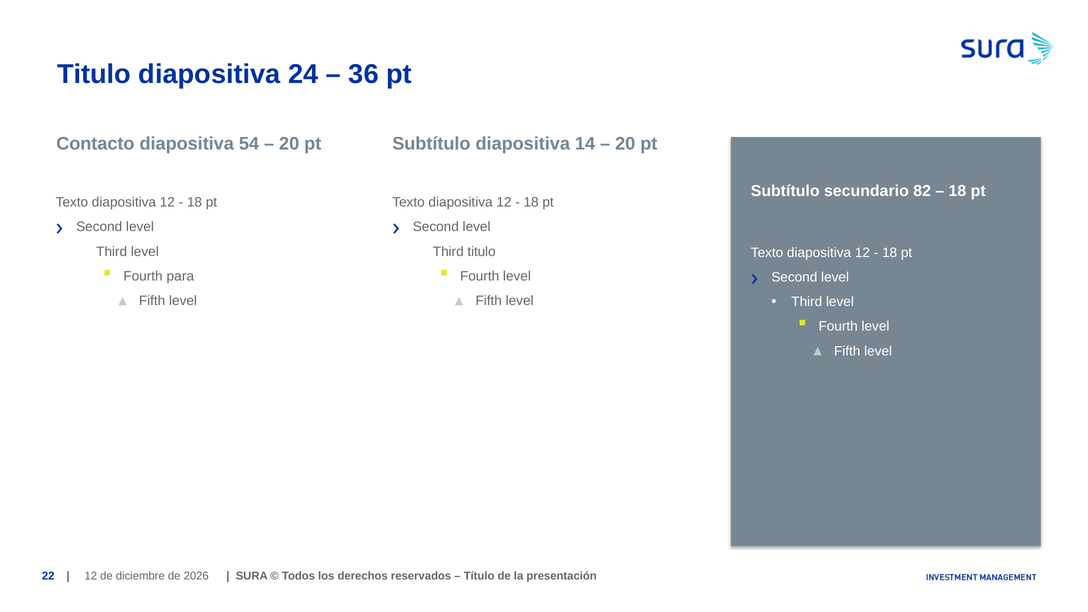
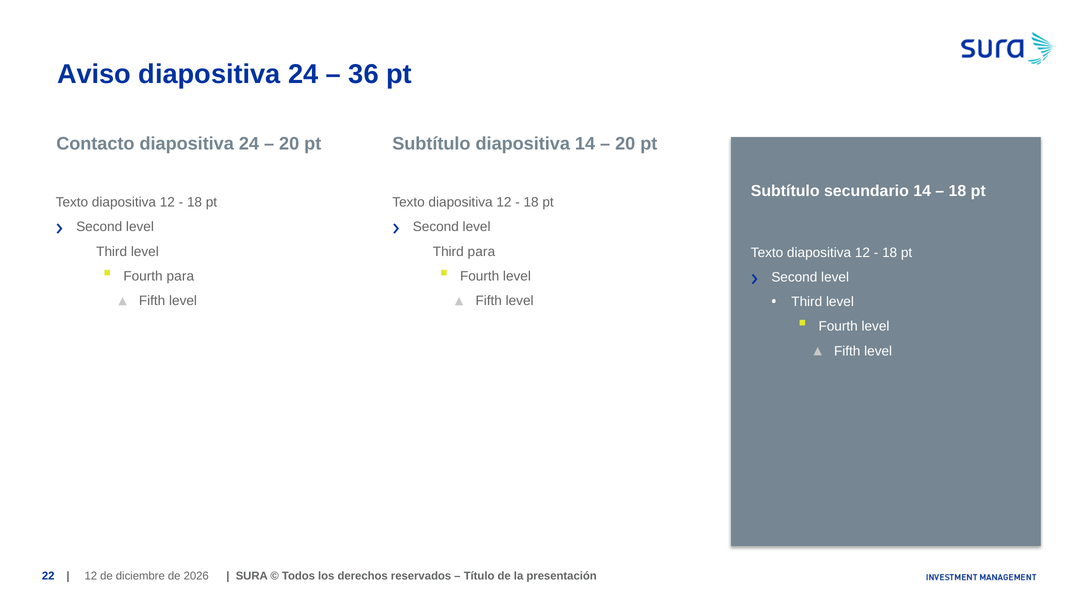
Titulo at (94, 75): Titulo -> Aviso
54 at (249, 144): 54 -> 24
secundario 82: 82 -> 14
Third titulo: titulo -> para
